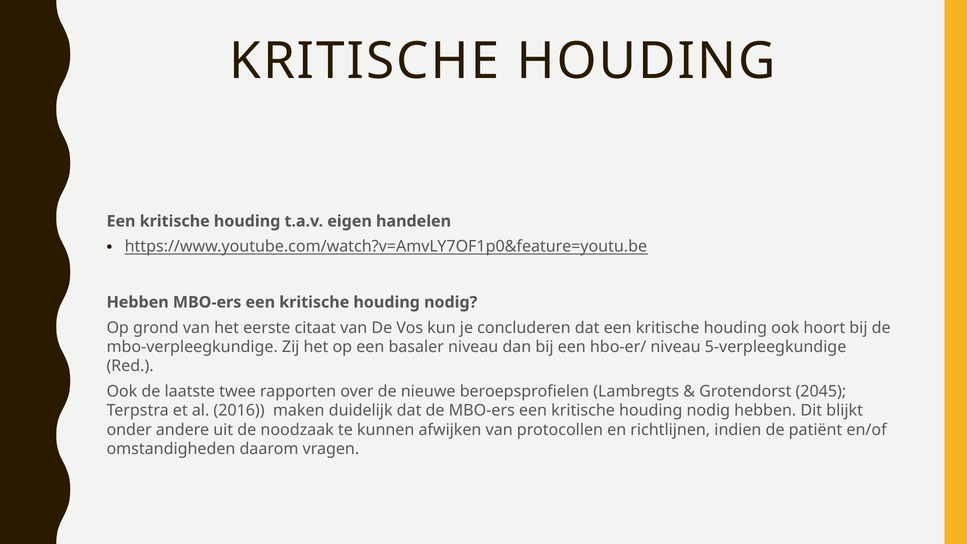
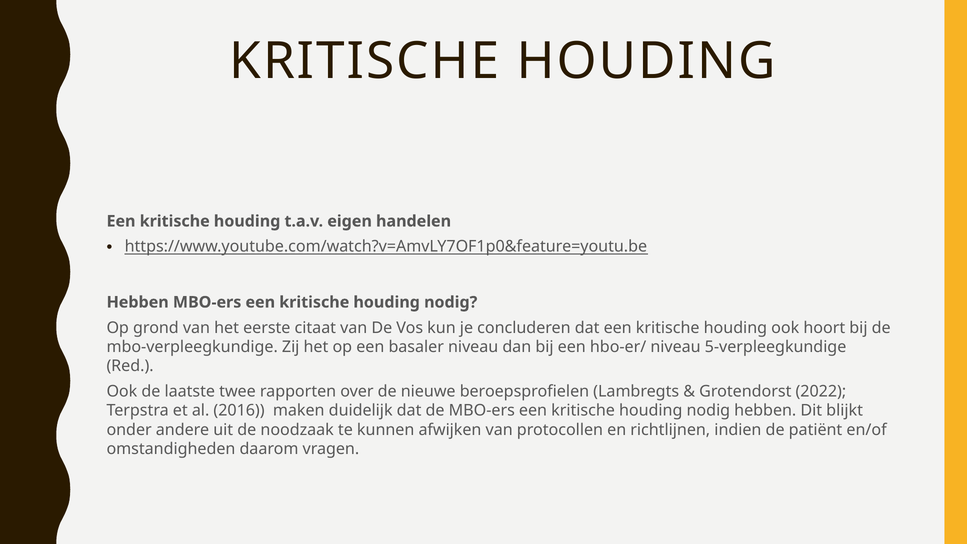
2045: 2045 -> 2022
